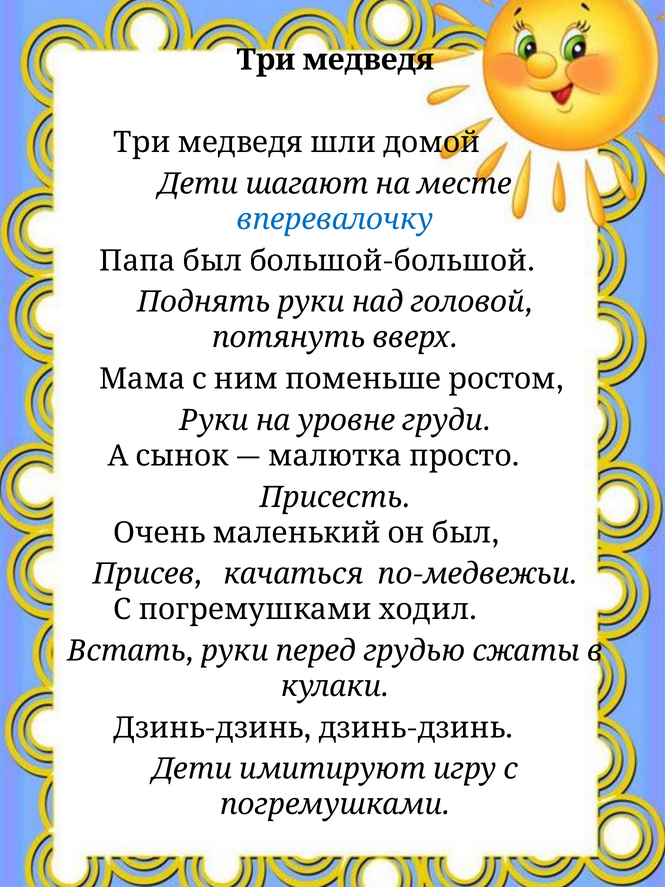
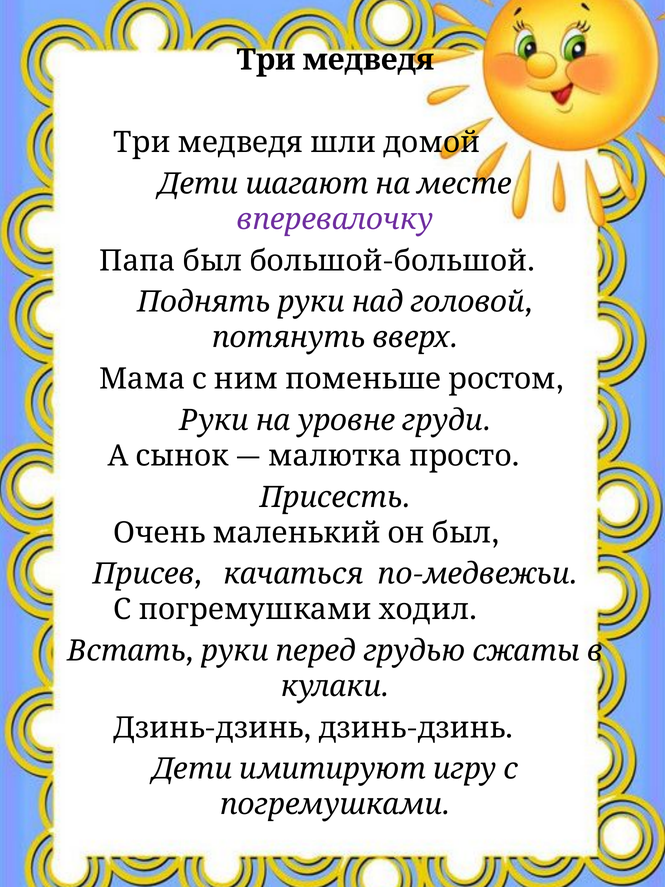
вперевалочку colour: blue -> purple
